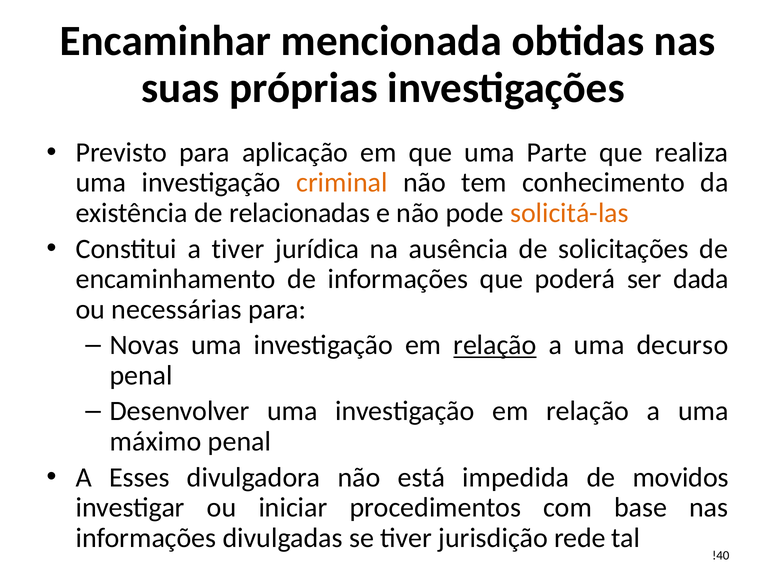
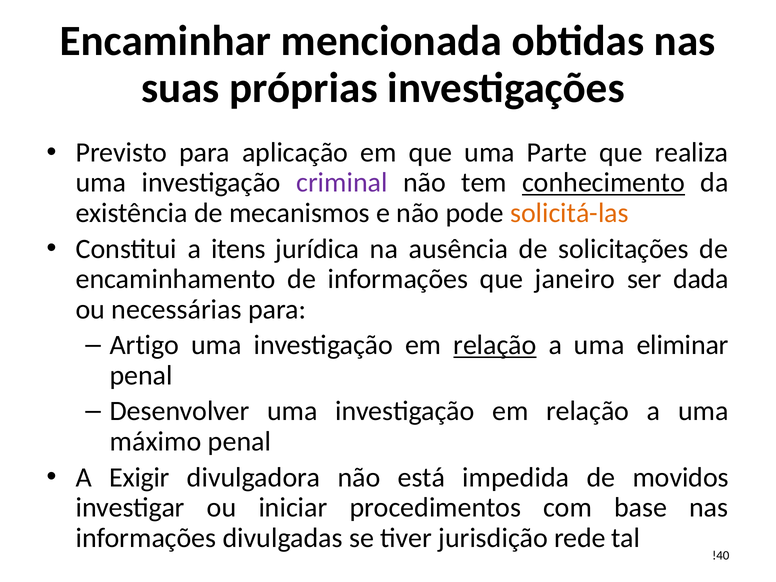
criminal colour: orange -> purple
conhecimento underline: none -> present
relacionadas: relacionadas -> mecanismos
a tiver: tiver -> itens
poderá: poderá -> janeiro
Novas: Novas -> Artigo
decurso: decurso -> eliminar
Esses: Esses -> Exigir
